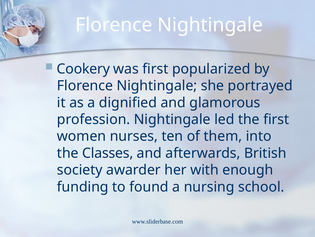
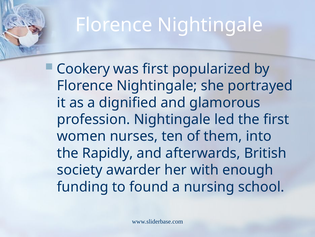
Classes: Classes -> Rapidly
